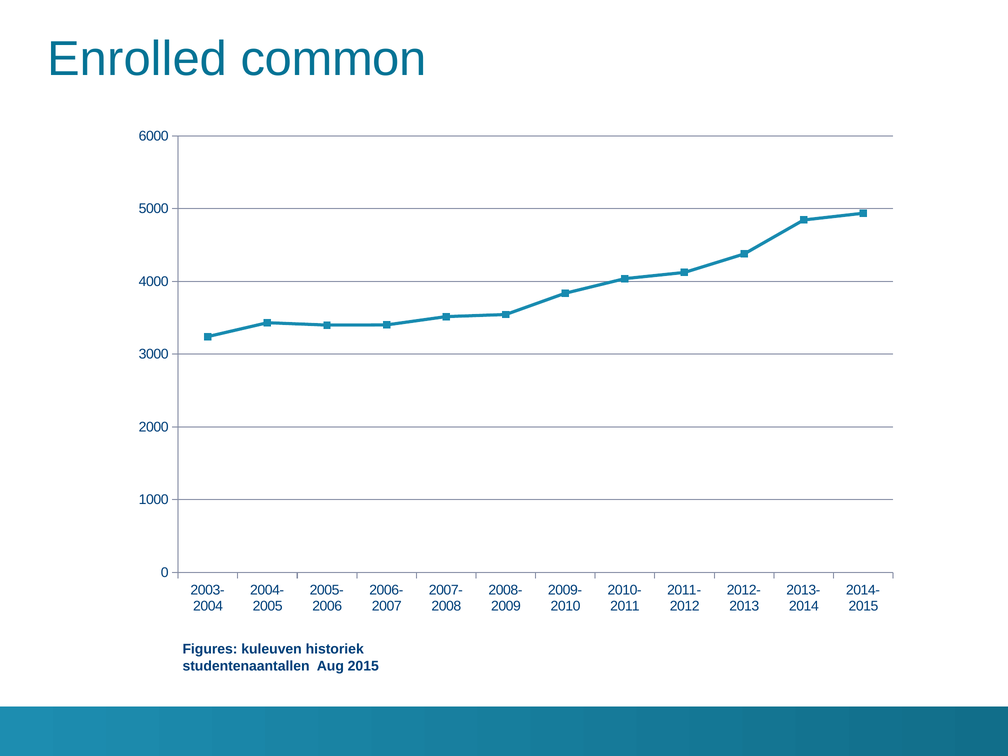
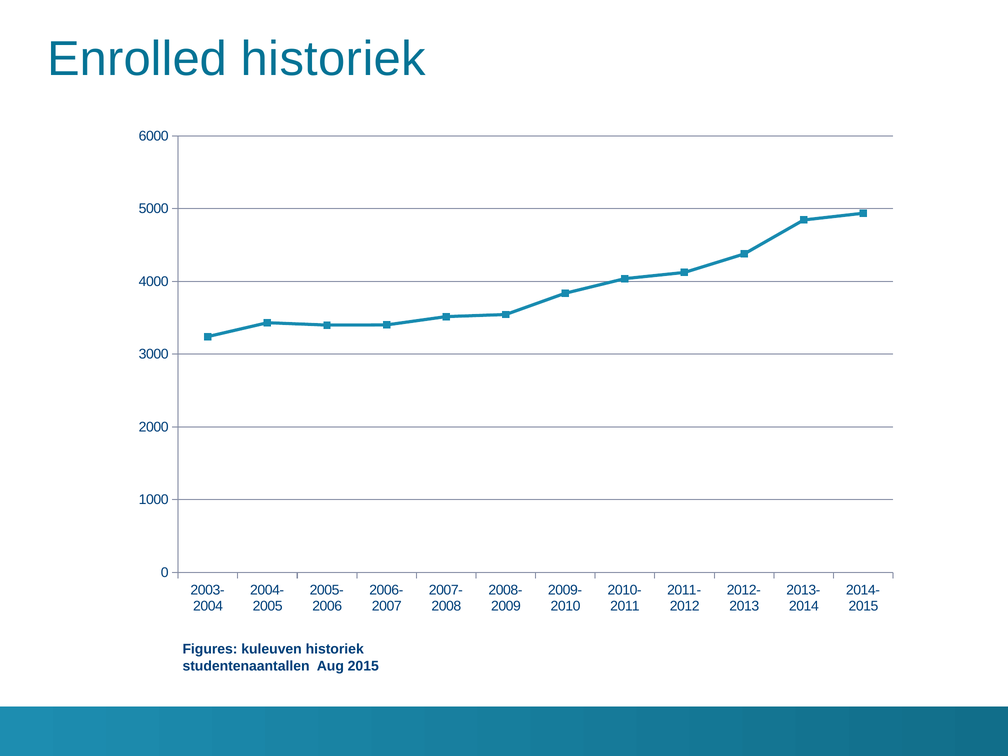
Enrolled common: common -> historiek
